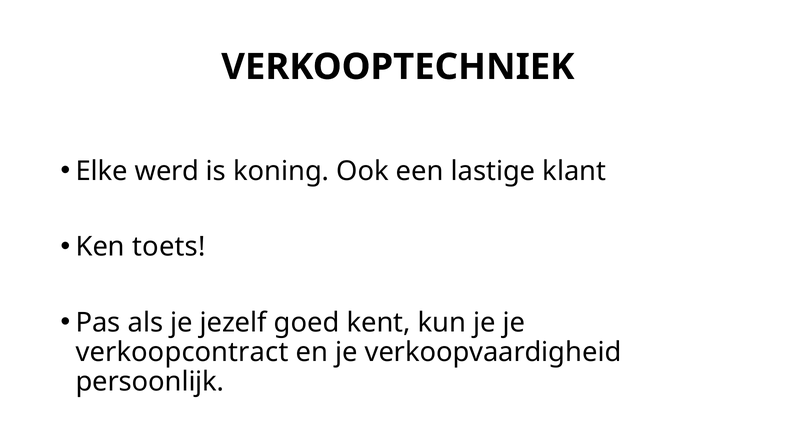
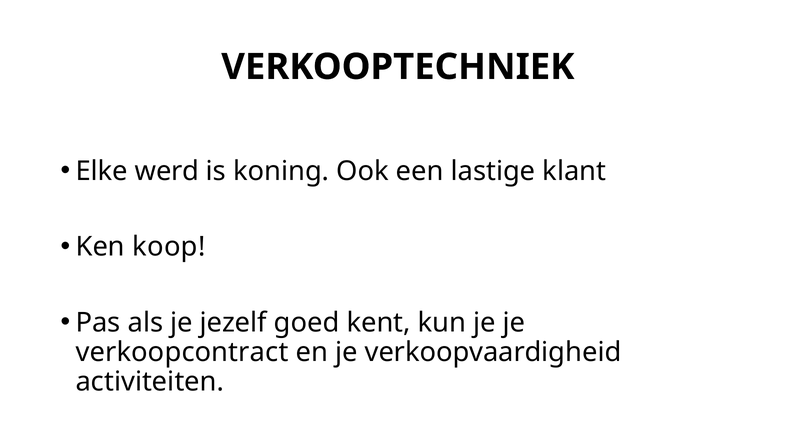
toets: toets -> koop
persoonlijk: persoonlijk -> activiteiten
